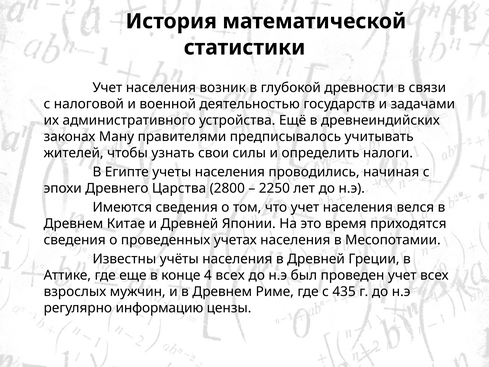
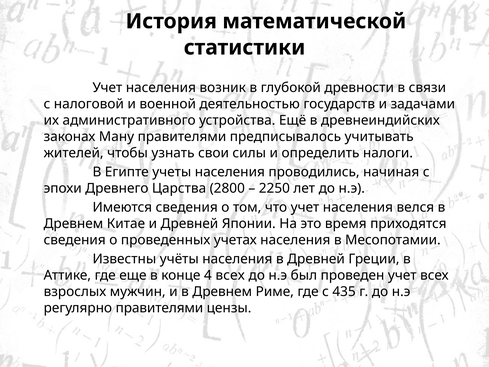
регулярно информацию: информацию -> правителями
